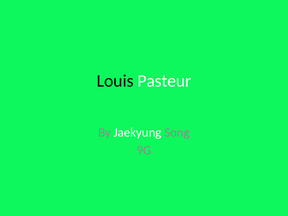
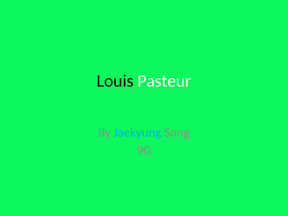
Jaekyung colour: white -> light blue
